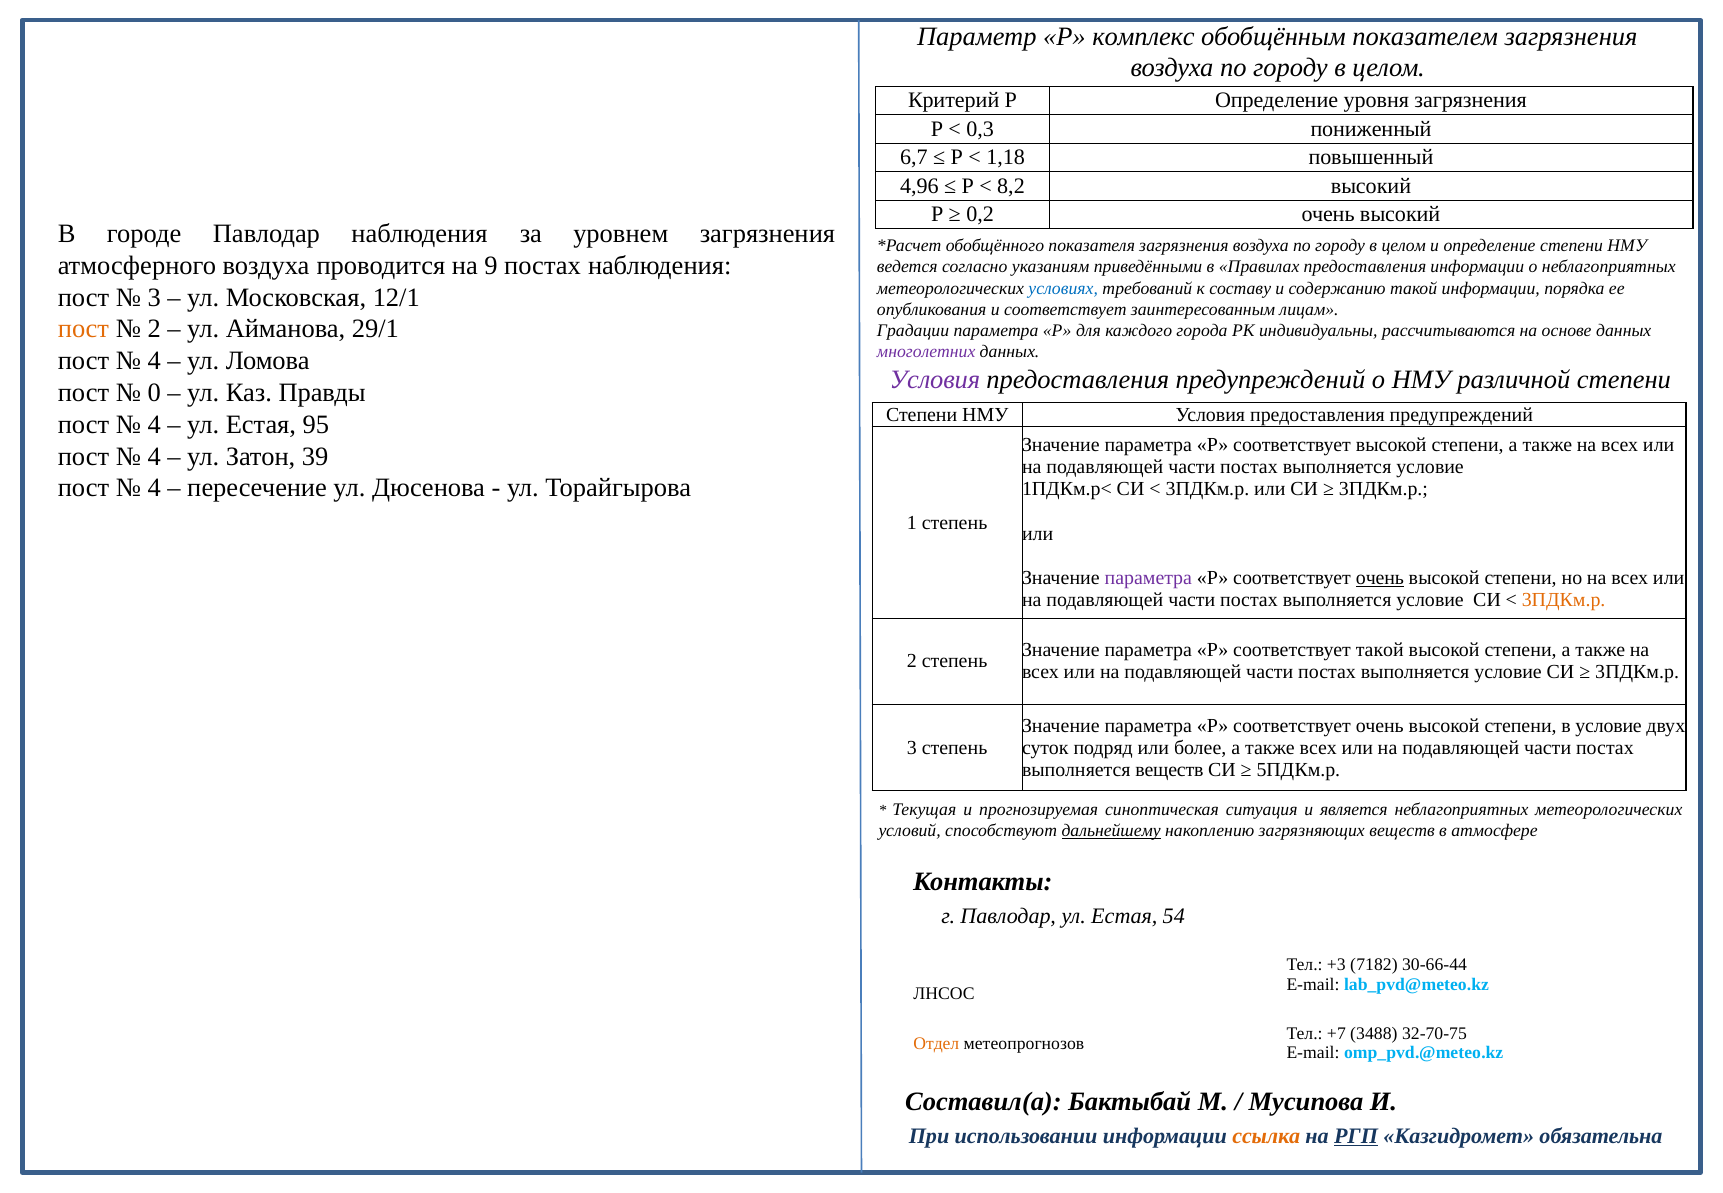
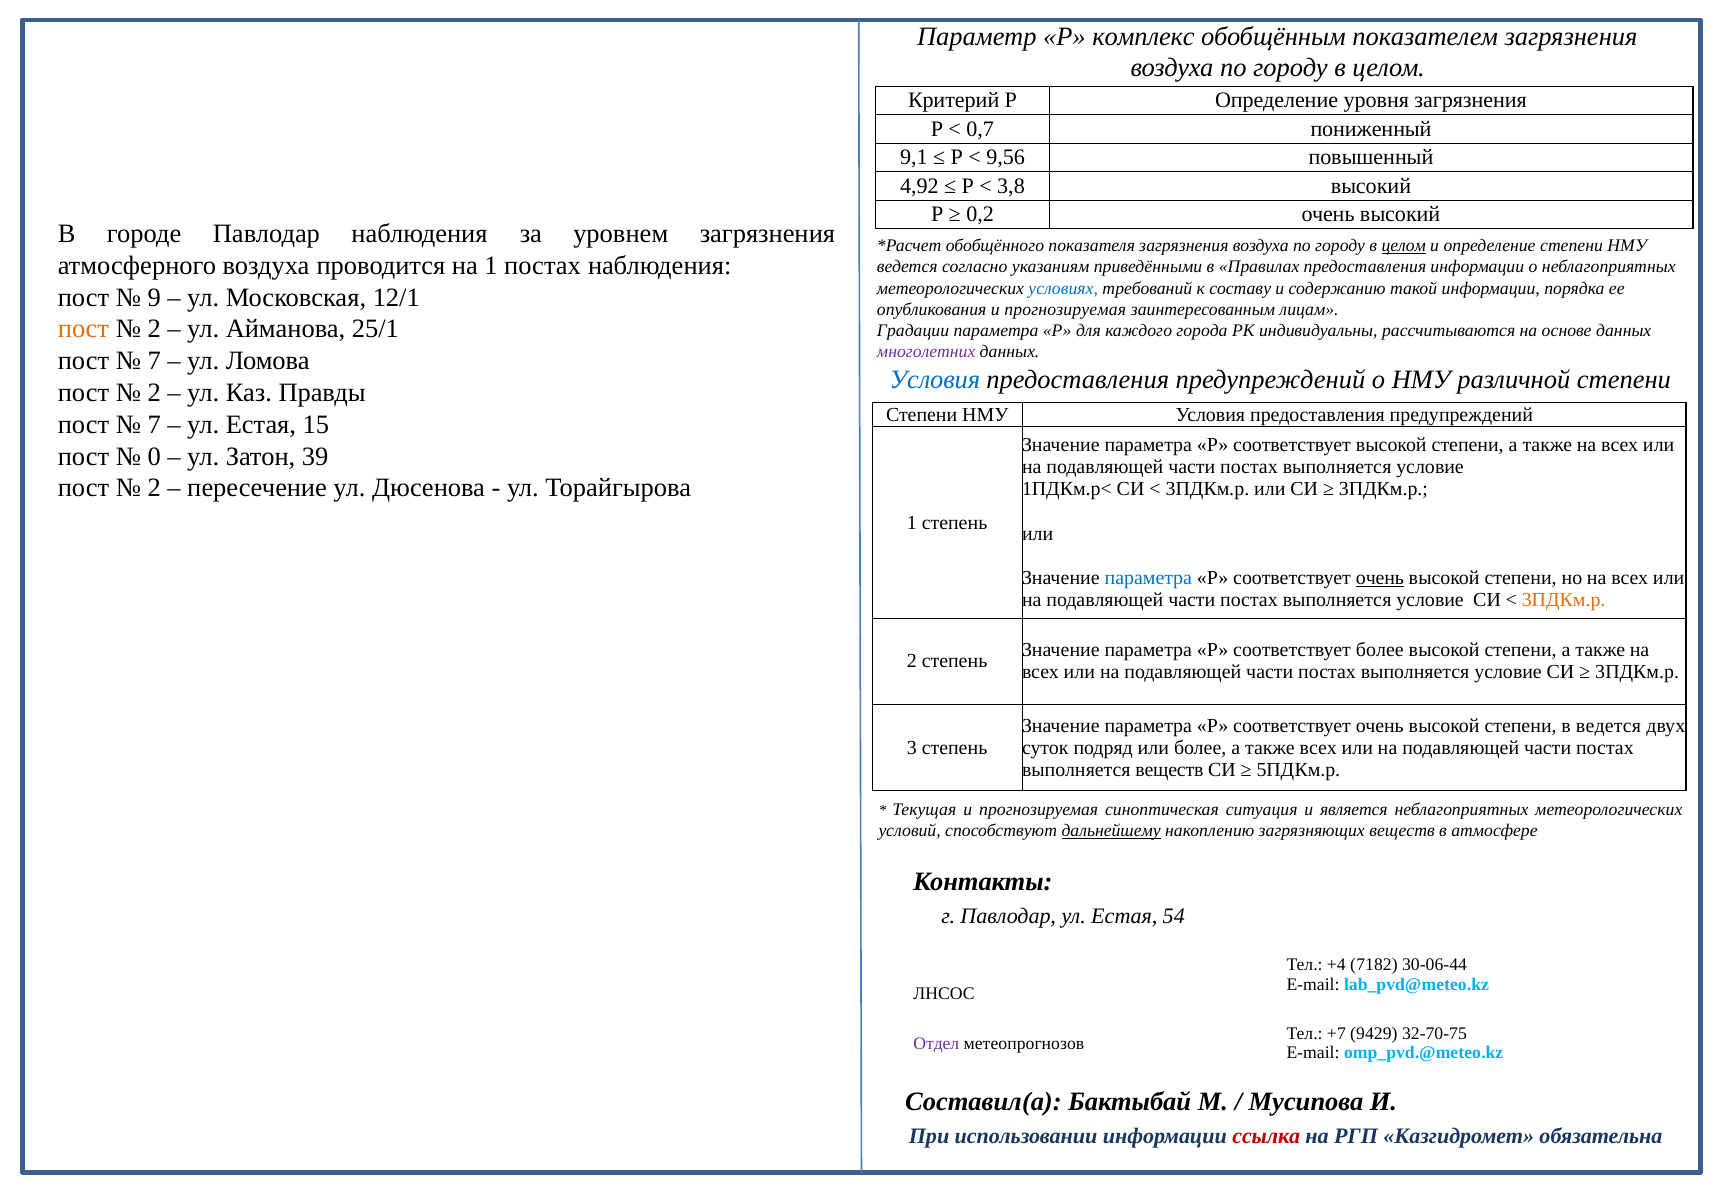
0,3: 0,3 -> 0,7
6,7: 6,7 -> 9,1
1,18: 1,18 -> 9,56
4,96: 4,96 -> 4,92
8,2: 8,2 -> 3,8
целом at (1404, 246) underline: none -> present
на 9: 9 -> 1
3 at (154, 297): 3 -> 9
опубликования и соответствует: соответствует -> прогнозируемая
29/1: 29/1 -> 25/1
4 at (154, 361): 4 -> 7
Условия at (935, 380) colour: purple -> blue
0 at (154, 393): 0 -> 2
4 at (154, 424): 4 -> 7
95: 95 -> 15
4 at (154, 456): 4 -> 0
4 at (154, 488): 4 -> 2
параметра at (1148, 578) colour: purple -> blue
соответствует такой: такой -> более
в условие: условие -> ведется
+3: +3 -> +4
30-66-44: 30-66-44 -> 30-06-44
3488: 3488 -> 9429
Отдел colour: orange -> purple
ссылка colour: orange -> red
РГП underline: present -> none
